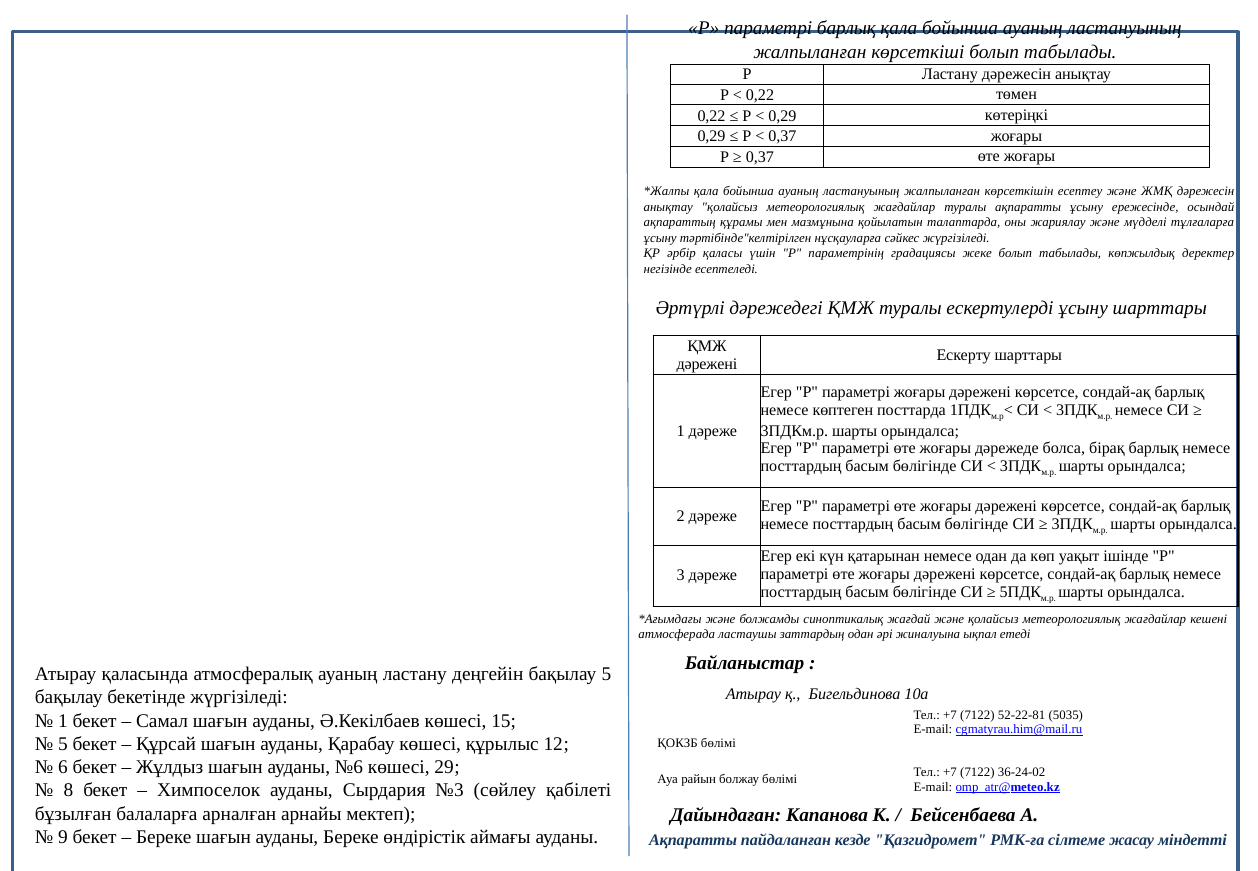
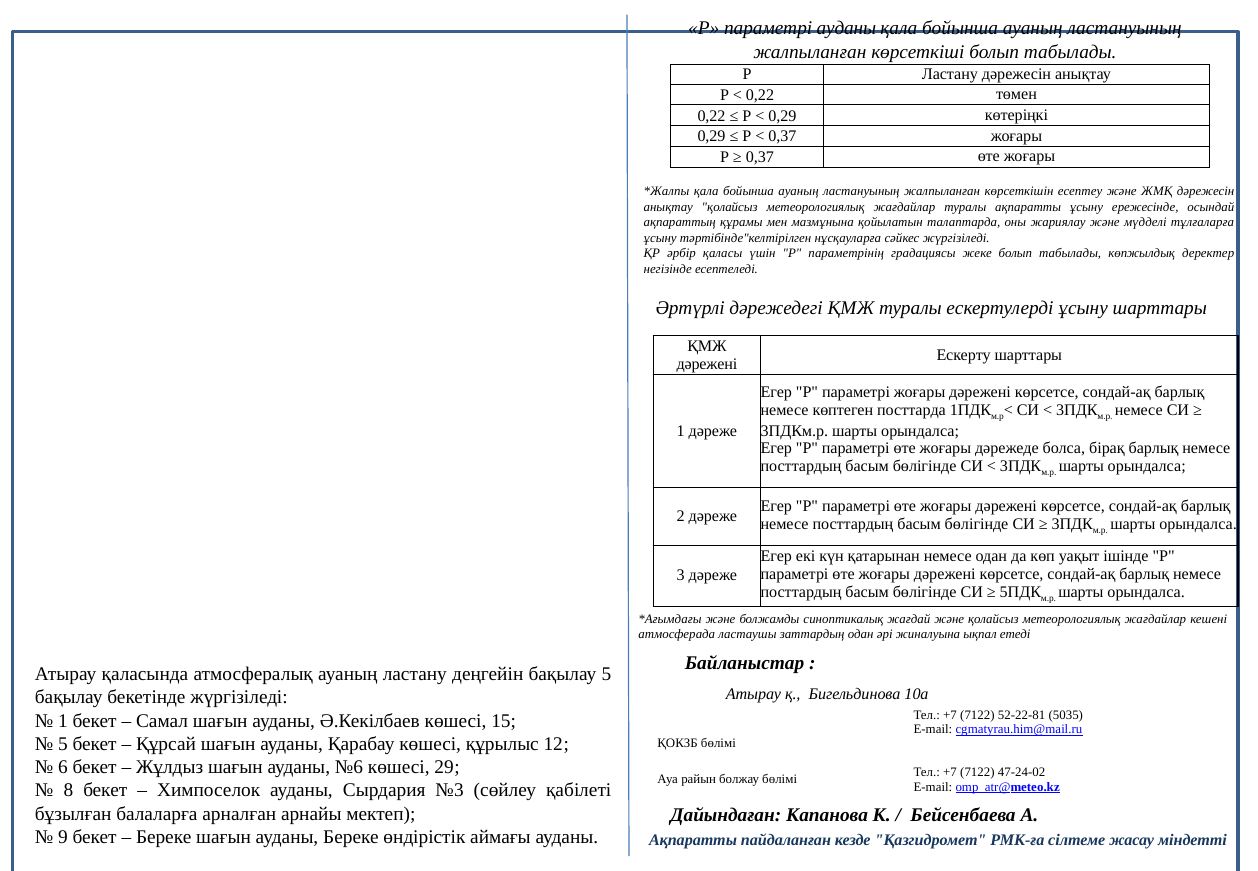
параметрі барлық: барлық -> ауданы
36-24-02: 36-24-02 -> 47-24-02
